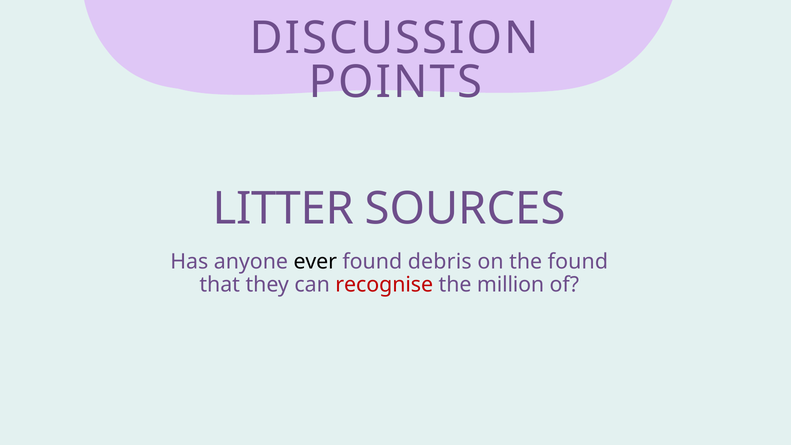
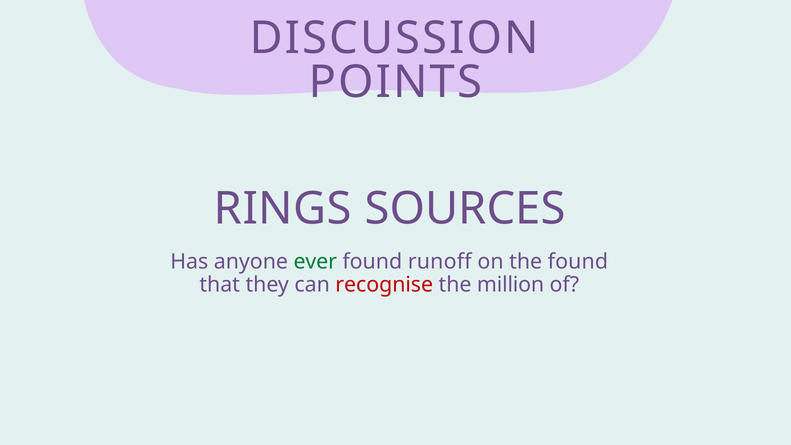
LITTER: LITTER -> RINGS
ever colour: black -> green
debris: debris -> runoff
